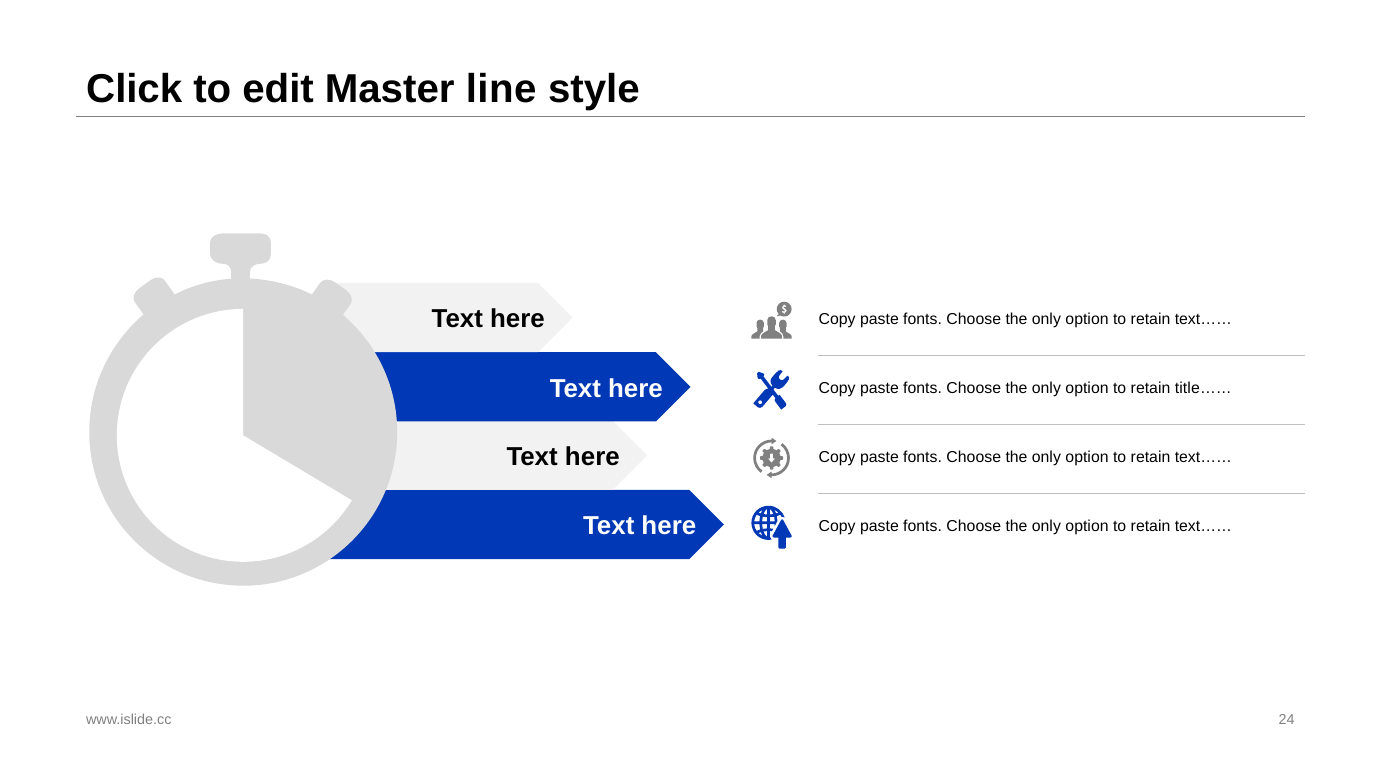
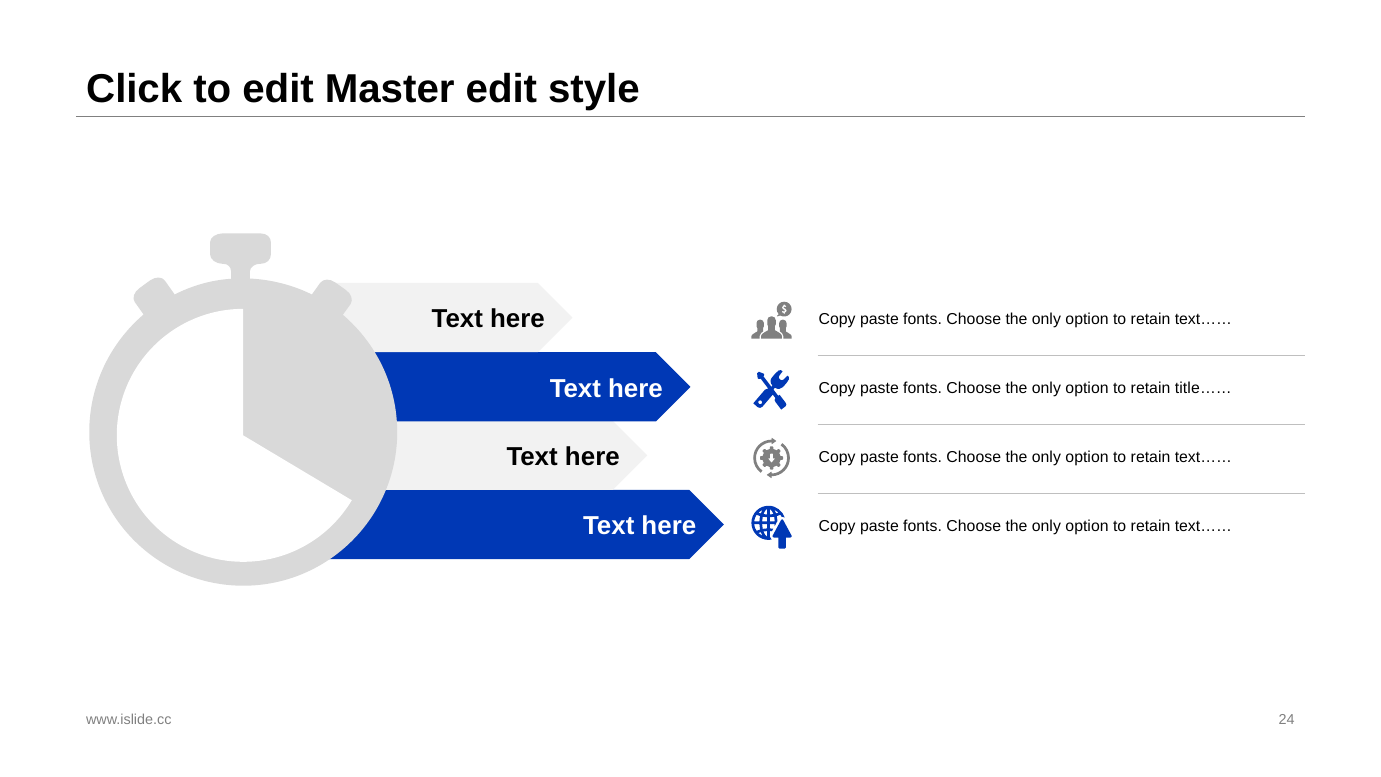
Master line: line -> edit
